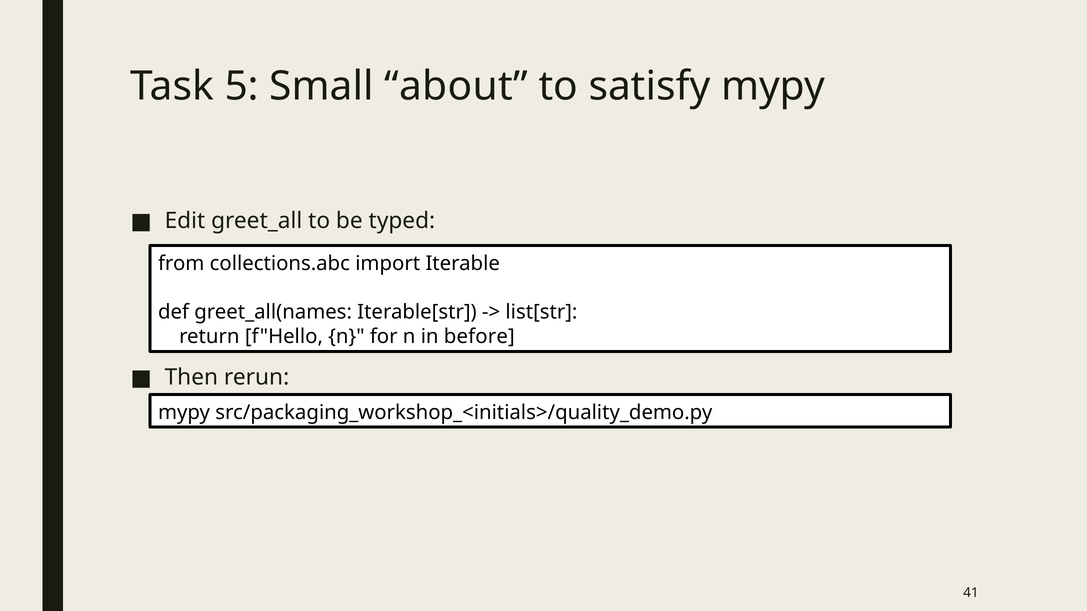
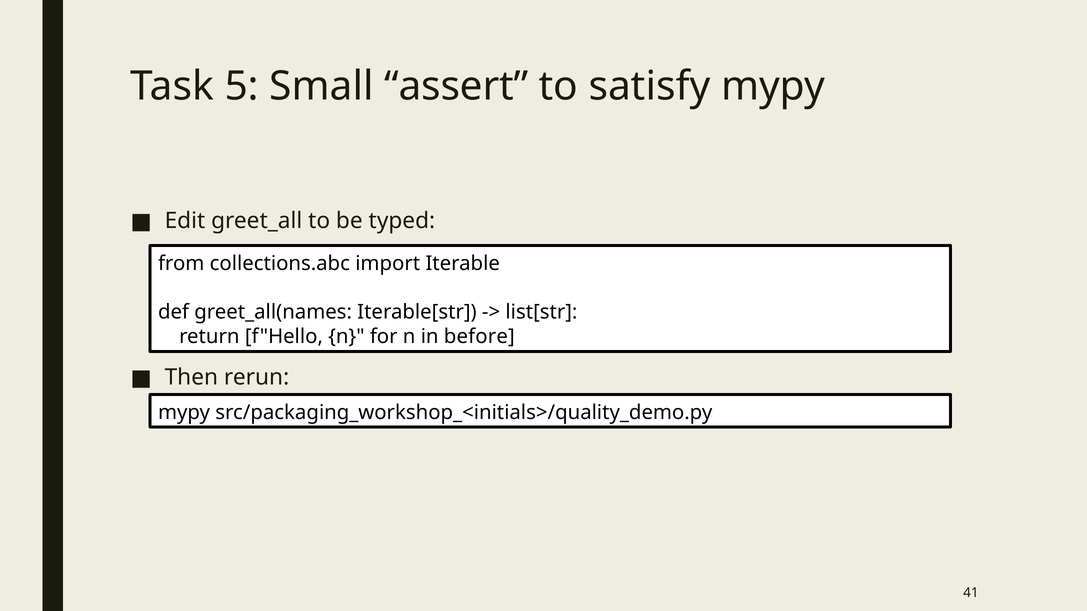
about: about -> assert
